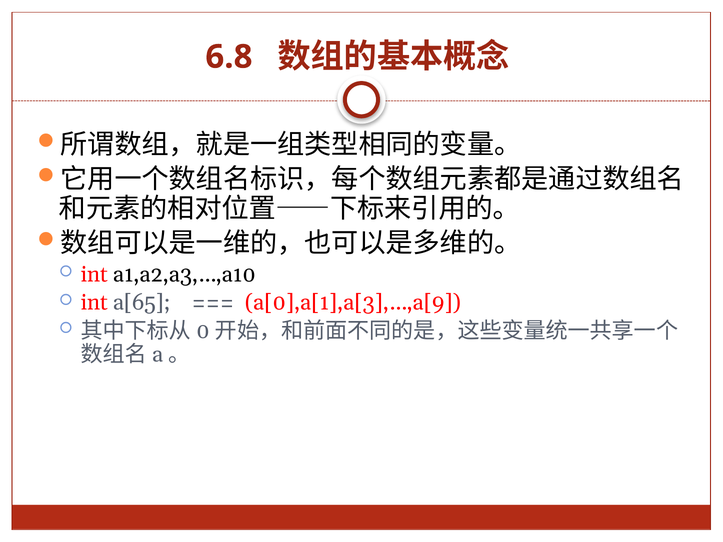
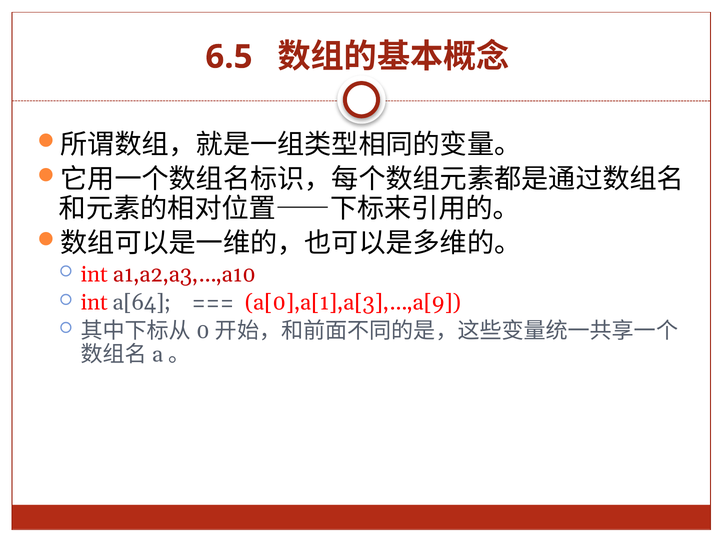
6.8: 6.8 -> 6.5
a1,a2,a3,…,a10 colour: black -> red
a[65: a[65 -> a[64
